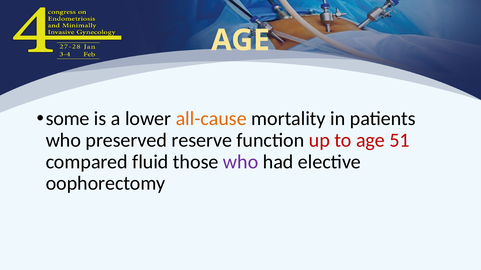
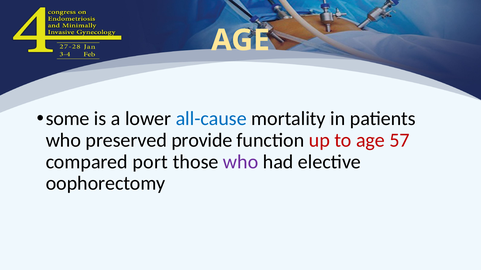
all-cause colour: orange -> blue
reserve: reserve -> provide
51: 51 -> 57
fluid: fluid -> port
